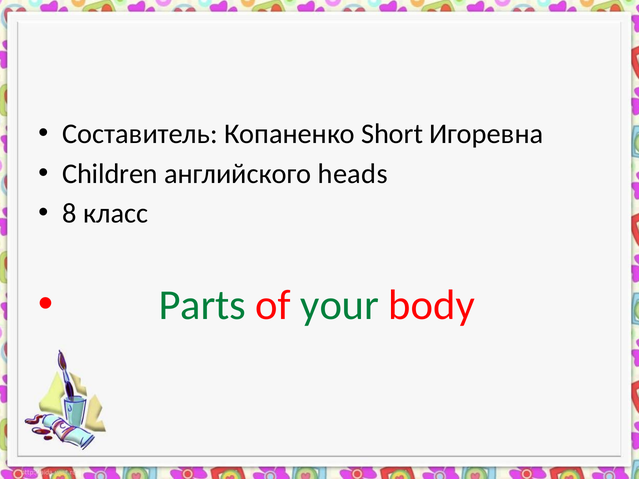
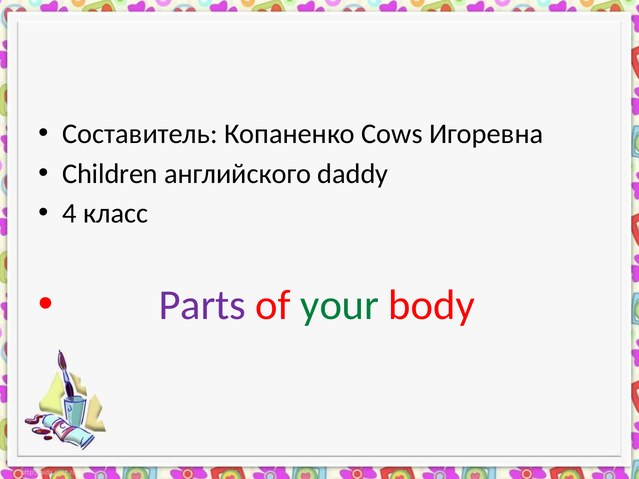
Short: Short -> Cows
heads: heads -> daddy
8: 8 -> 4
Parts colour: green -> purple
